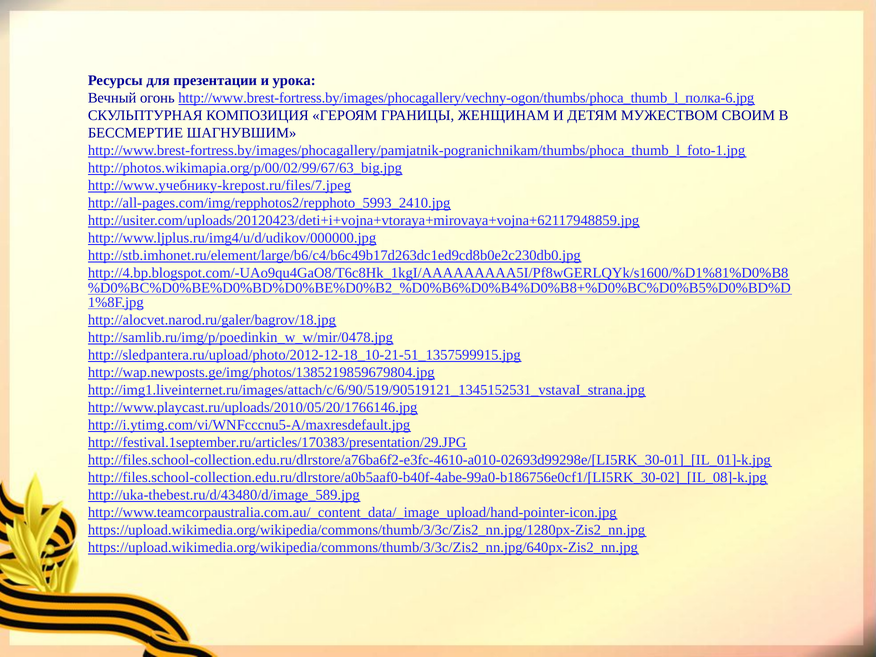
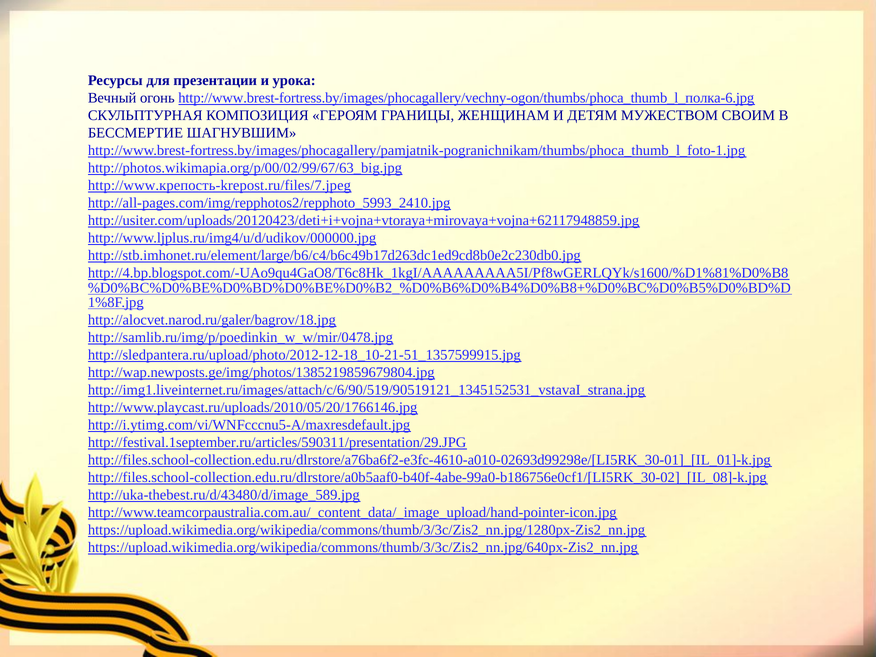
http://www.учебнику-krepost.ru/files/7.jpeg: http://www.учебнику-krepost.ru/files/7.jpeg -> http://www.крепость-krepost.ru/files/7.jpeg
http://festival.1september.ru/articles/170383/presentation/29.JPG: http://festival.1september.ru/articles/170383/presentation/29.JPG -> http://festival.1september.ru/articles/590311/presentation/29.JPG
